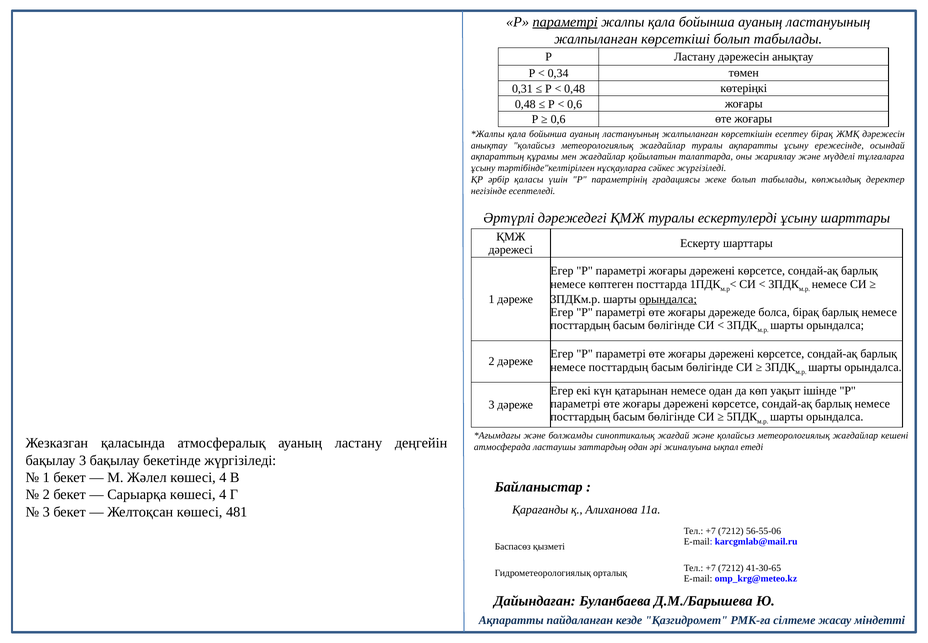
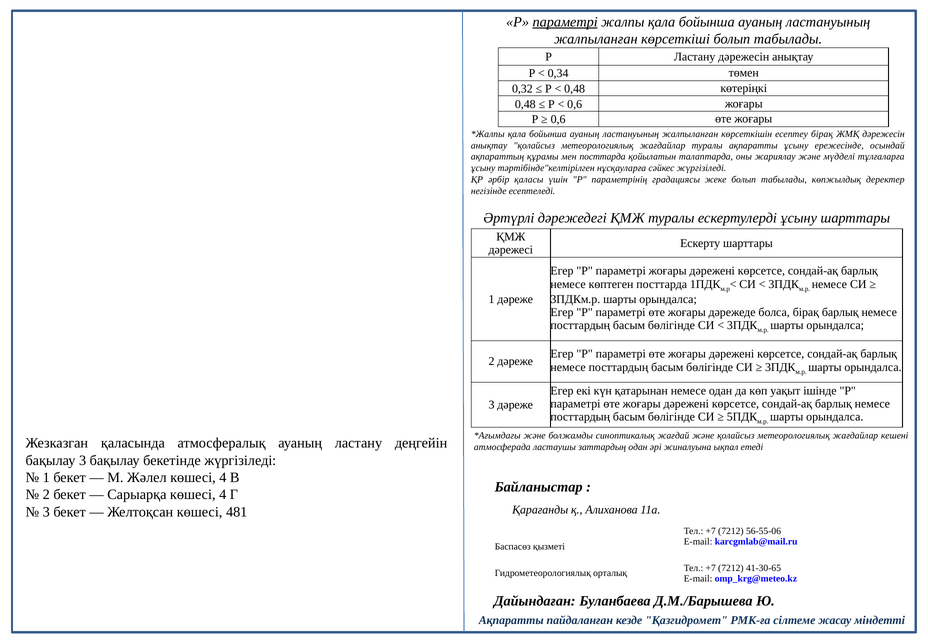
0,31: 0,31 -> 0,32
мен жағдайлар: жағдайлар -> посттарда
орындалса at (668, 299) underline: present -> none
